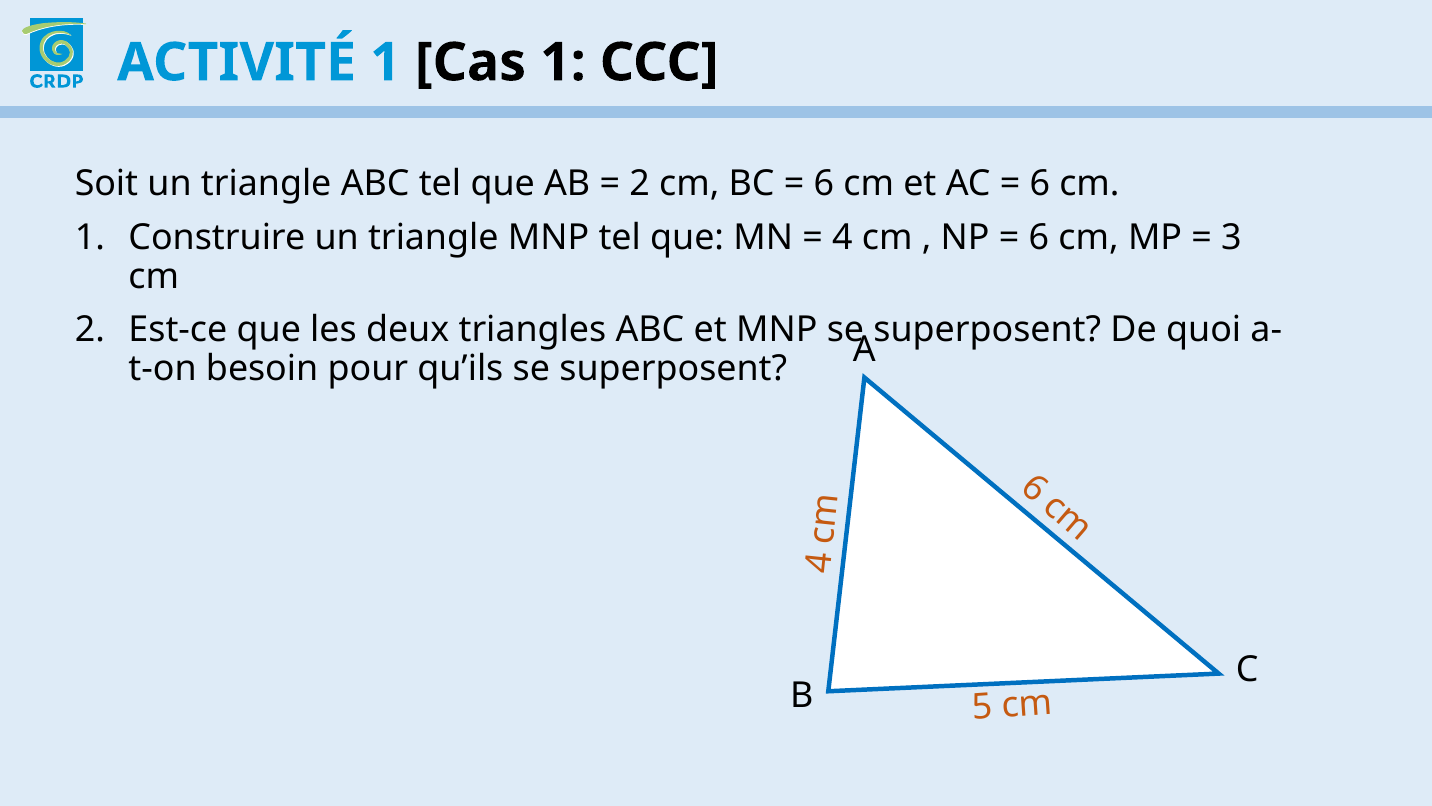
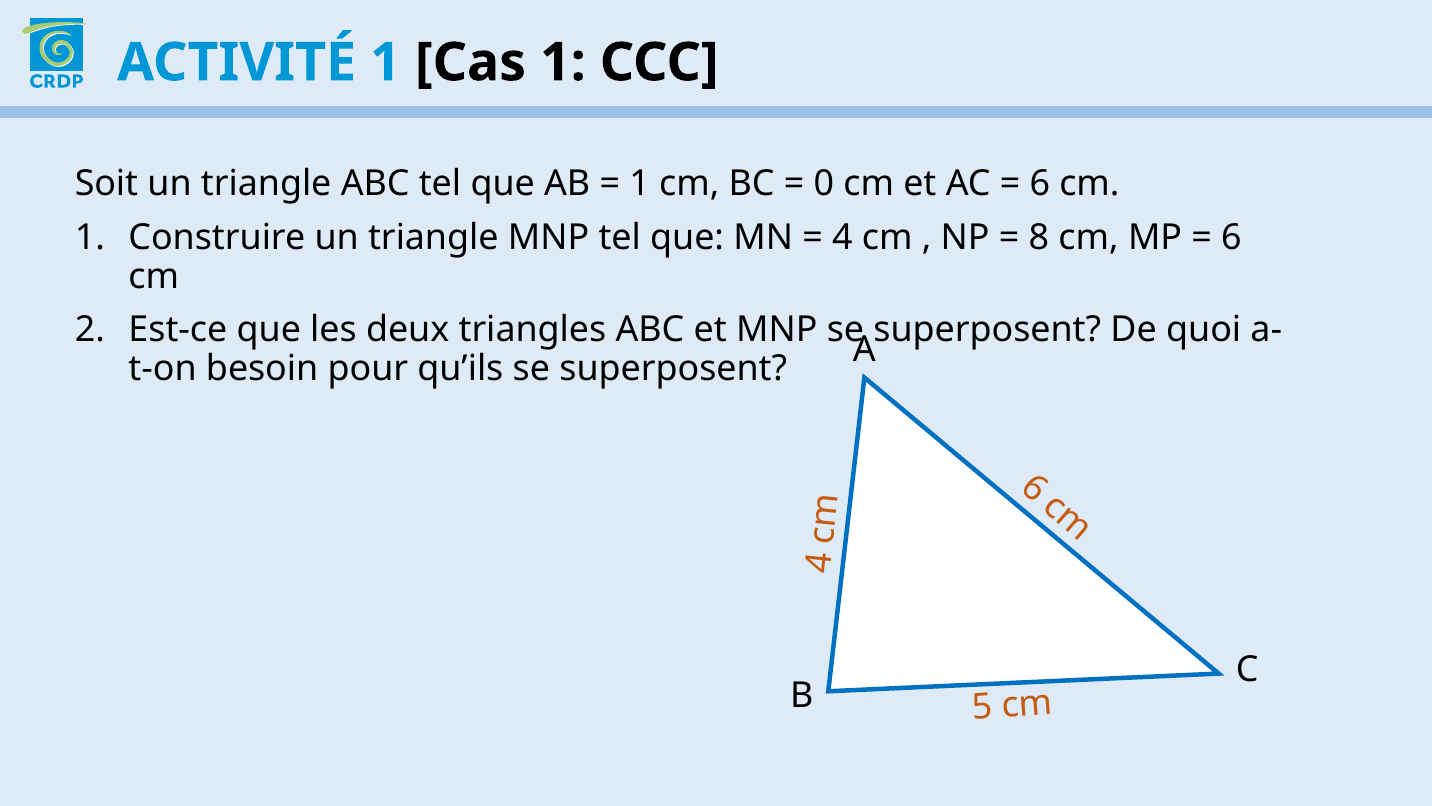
2 at (640, 184): 2 -> 1
6 at (824, 184): 6 -> 0
6 at (1039, 237): 6 -> 8
3 at (1231, 237): 3 -> 6
